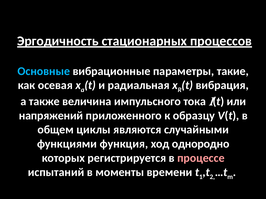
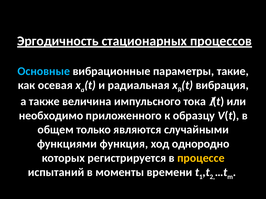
напряжений: напряжений -> необходимо
циклы: циклы -> только
процессе colour: pink -> yellow
